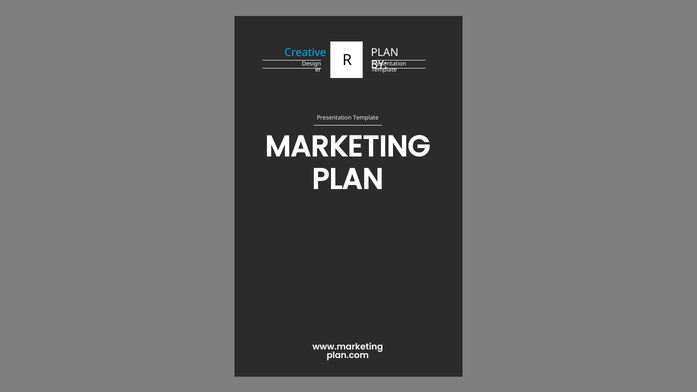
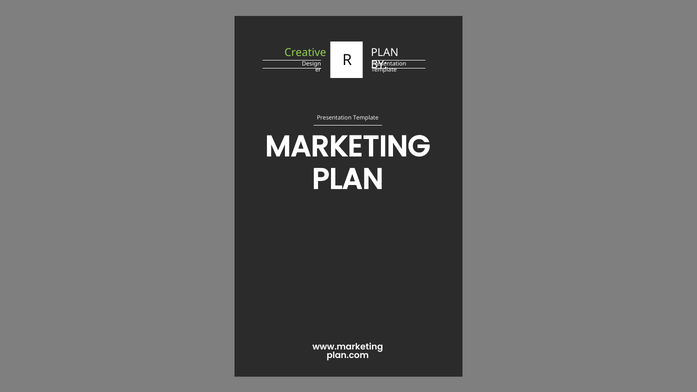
Creative colour: light blue -> light green
